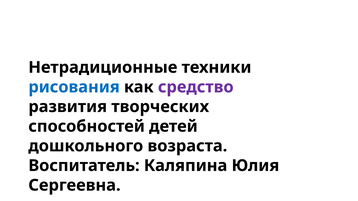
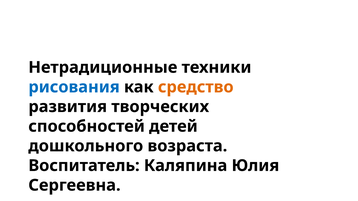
средство colour: purple -> orange
